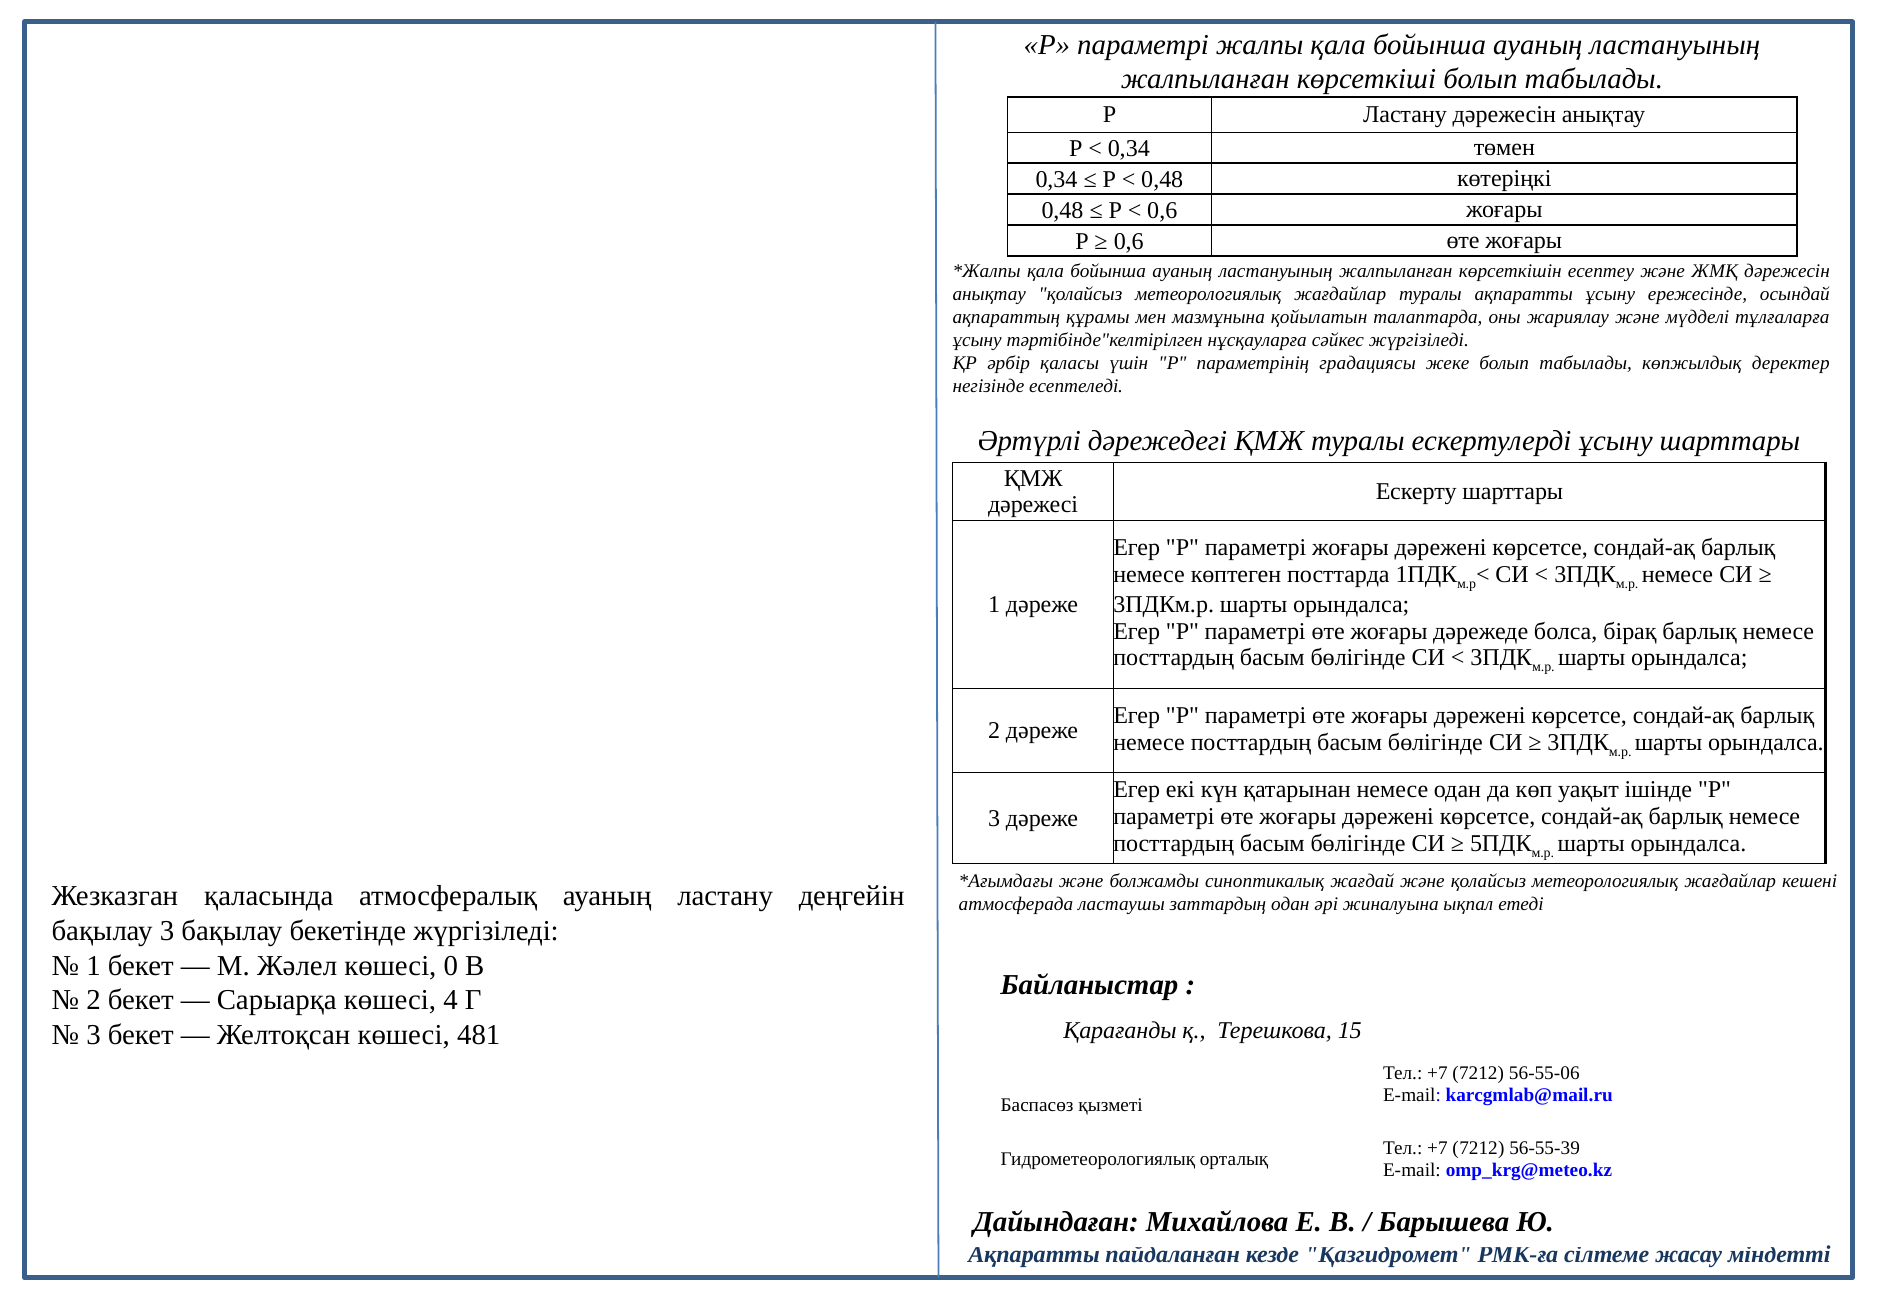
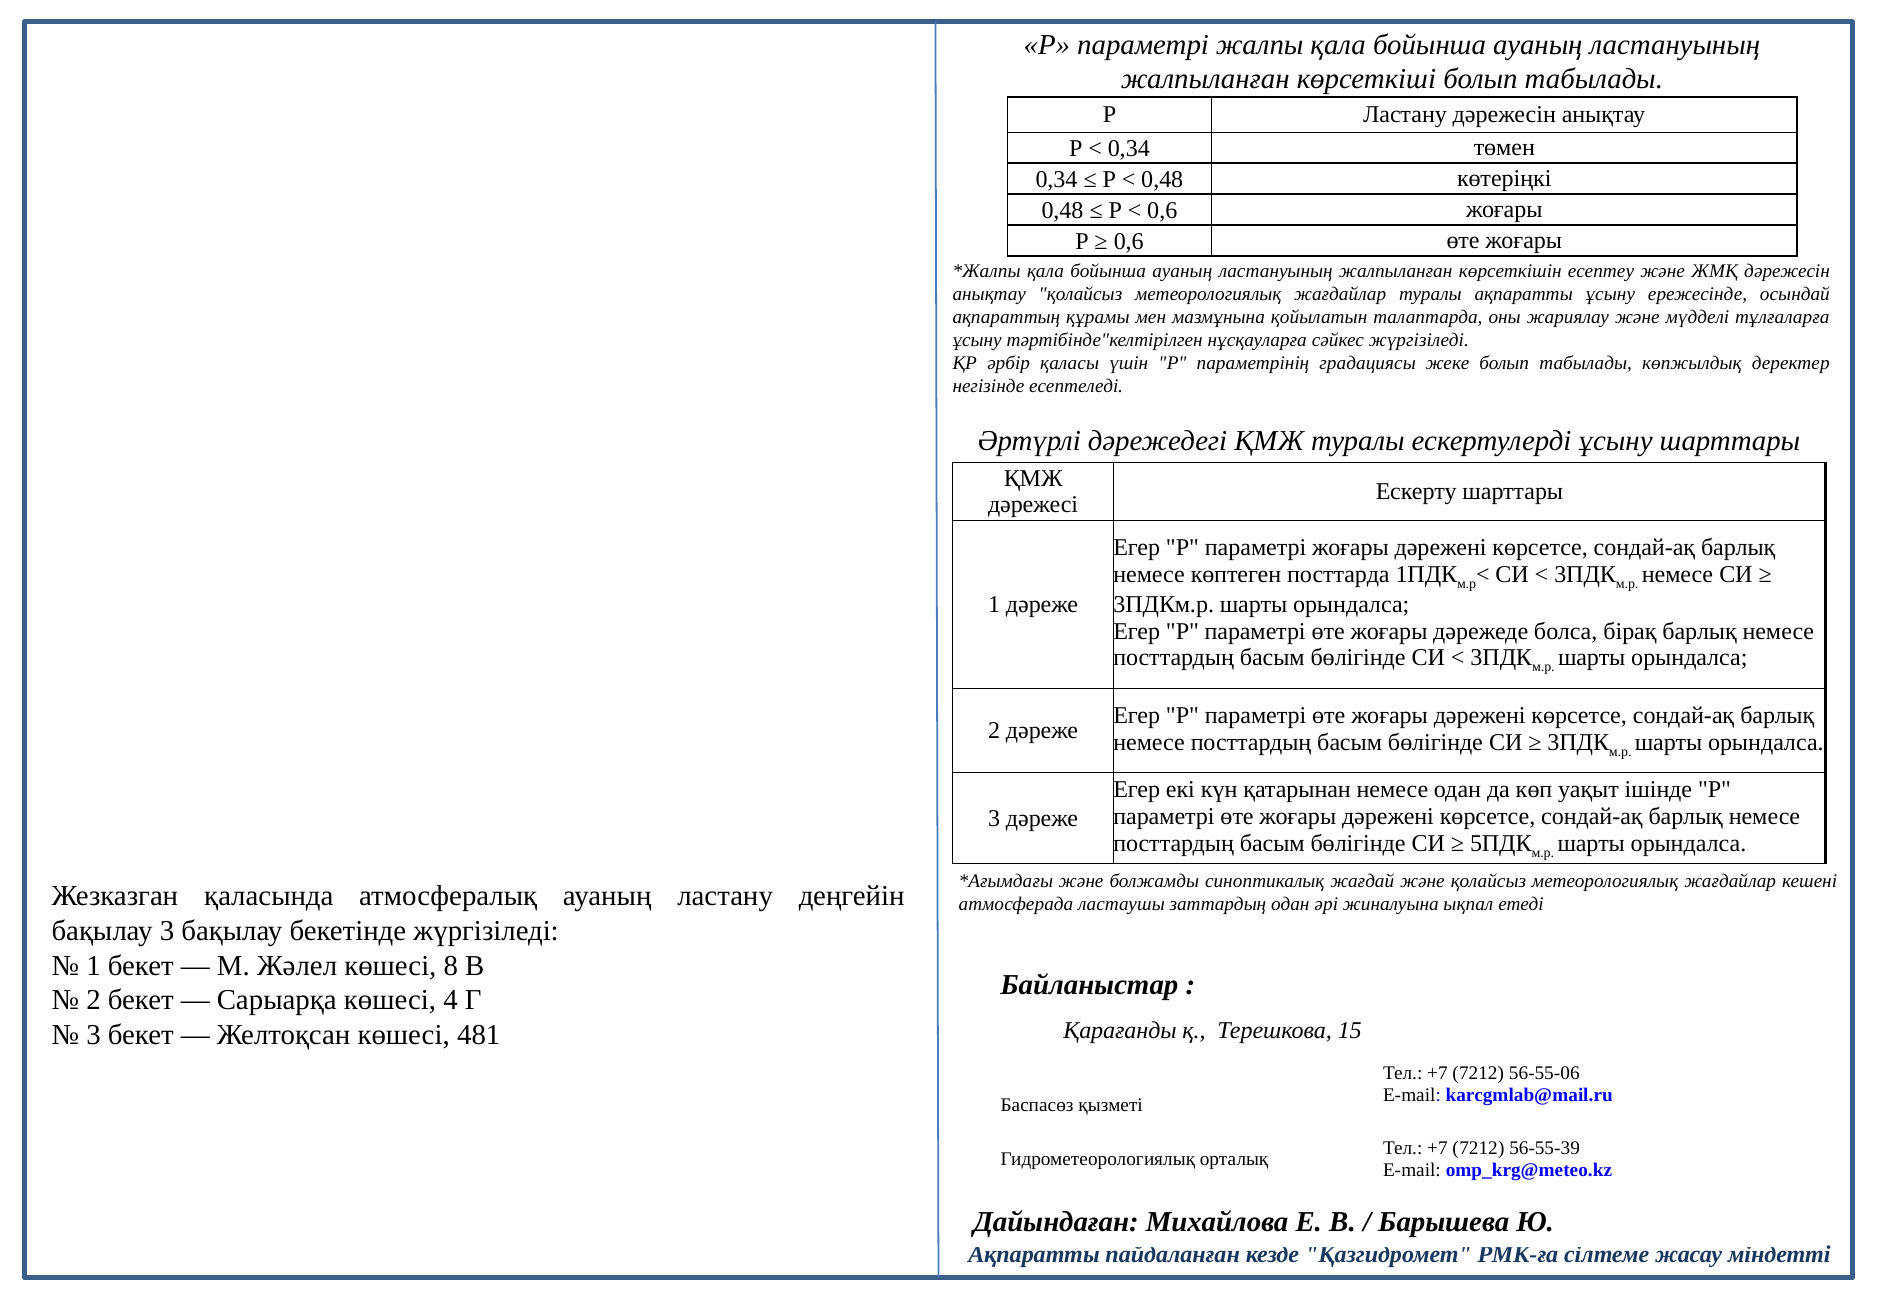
0: 0 -> 8
